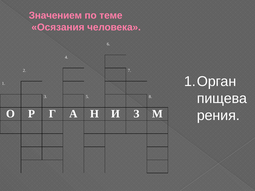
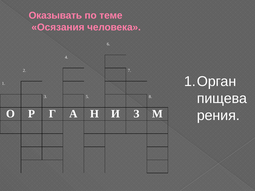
Значением: Значением -> Оказывать
